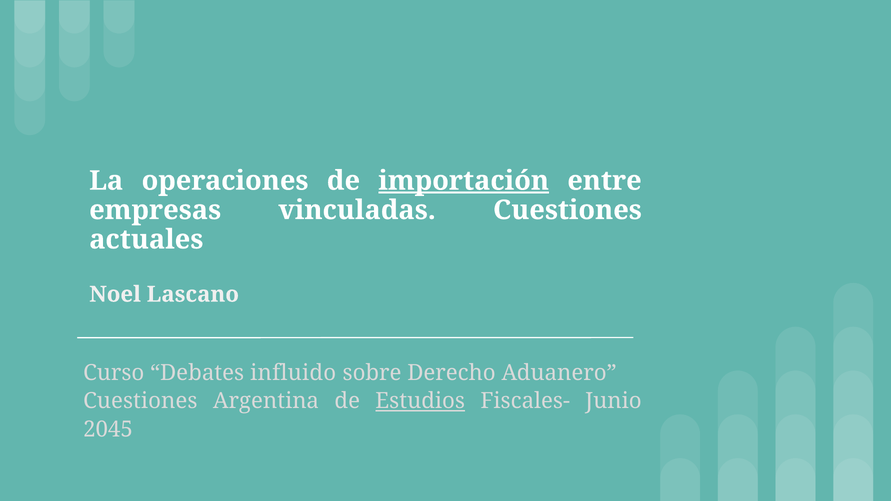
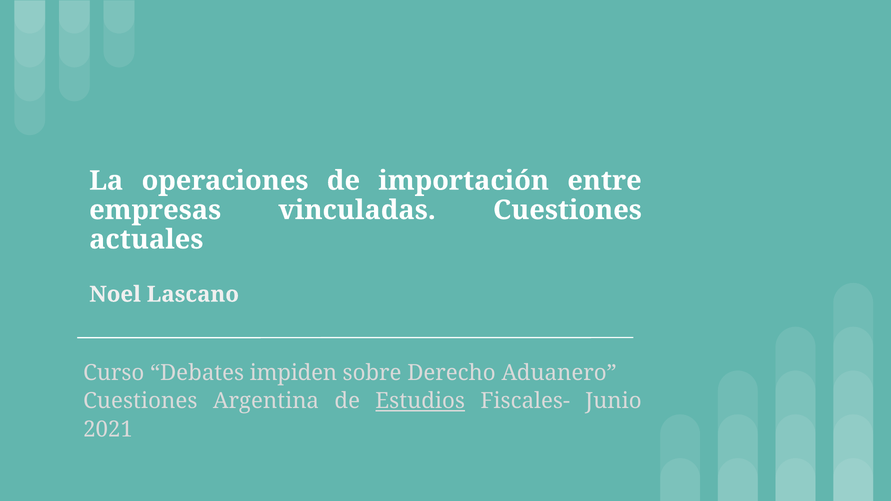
importación underline: present -> none
influido: influido -> impiden
2045: 2045 -> 2021
